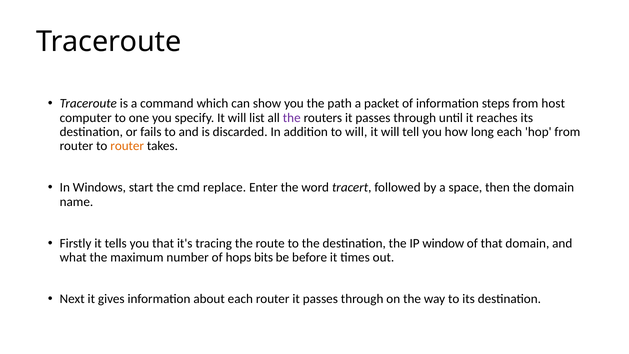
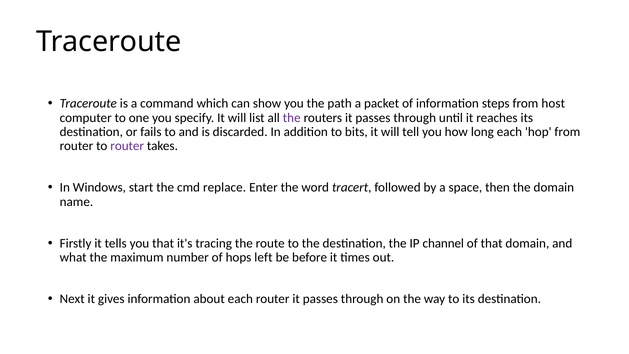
to will: will -> bits
router at (127, 146) colour: orange -> purple
window: window -> channel
bits: bits -> left
